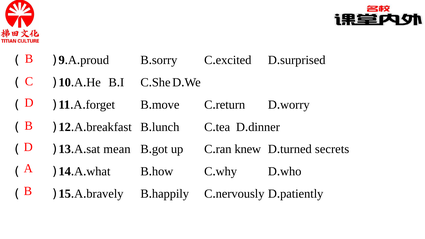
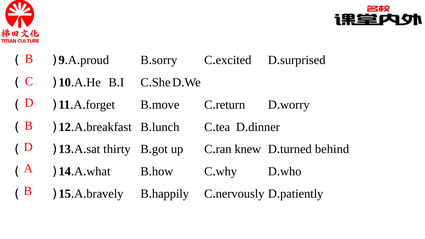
mean: mean -> thirty
secrets: secrets -> behind
